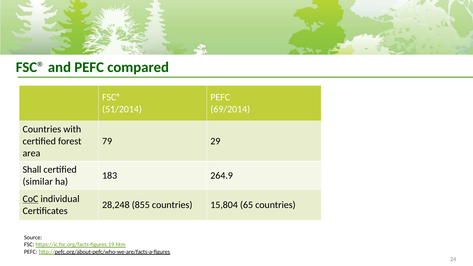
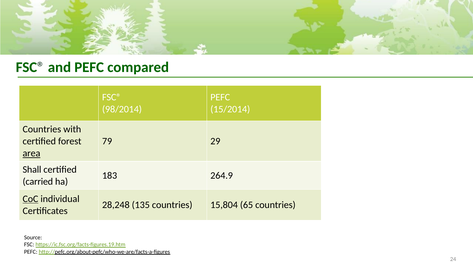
51/2014: 51/2014 -> 98/2014
69/2014: 69/2014 -> 15/2014
area underline: none -> present
similar: similar -> carried
855: 855 -> 135
